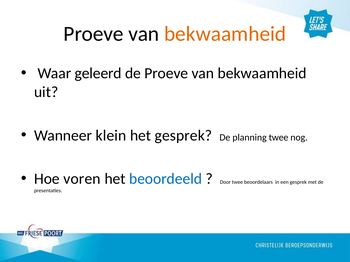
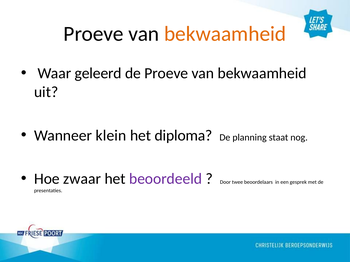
het gesprek: gesprek -> diploma
planning twee: twee -> staat
voren: voren -> zwaar
beoordeeld colour: blue -> purple
